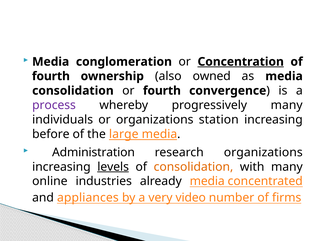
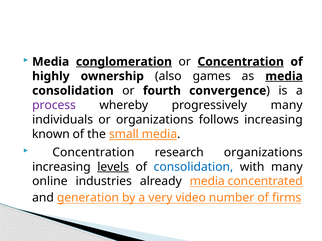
conglomeration underline: none -> present
fourth at (51, 76): fourth -> highly
owned: owned -> games
media at (284, 76) underline: none -> present
station: station -> follows
before: before -> known
large: large -> small
Administration at (93, 153): Administration -> Concentration
consolidation at (193, 167) colour: orange -> blue
appliances: appliances -> generation
